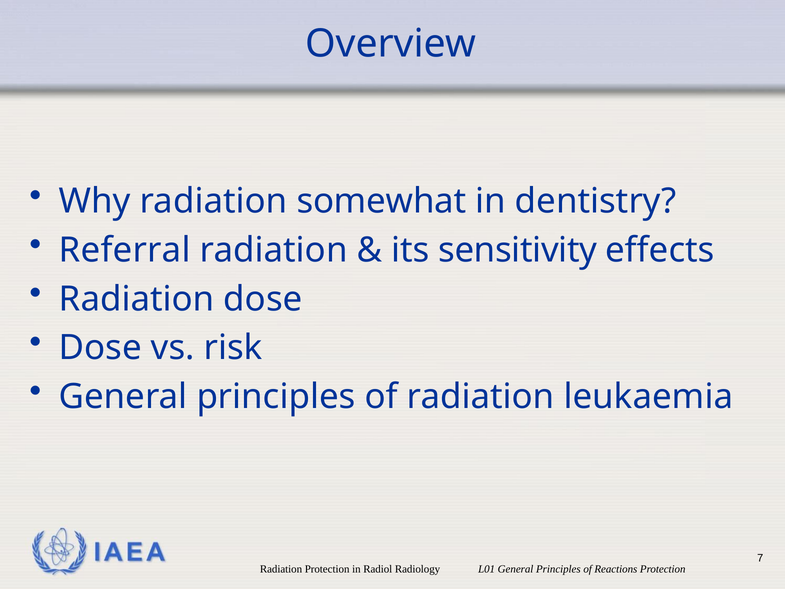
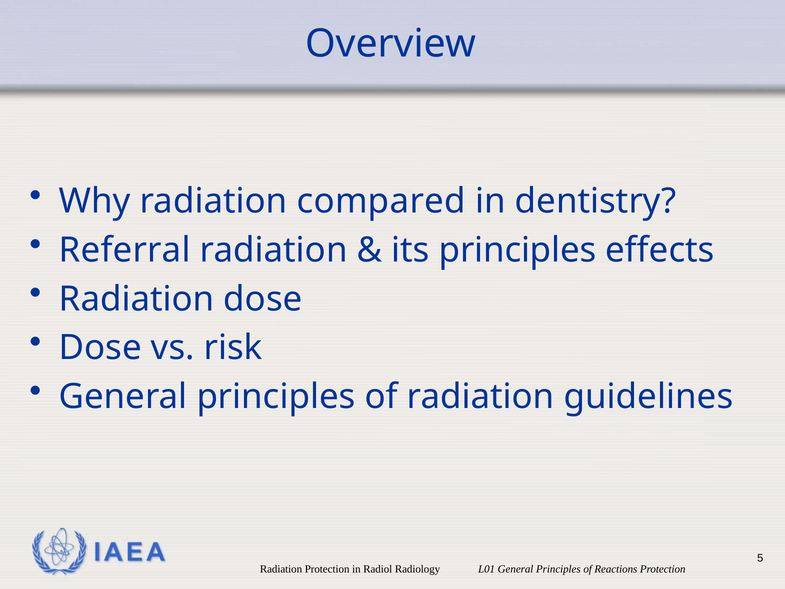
somewhat: somewhat -> compared
its sensitivity: sensitivity -> principles
leukaemia: leukaemia -> guidelines
7: 7 -> 5
